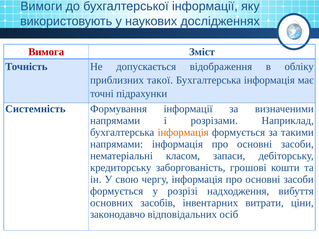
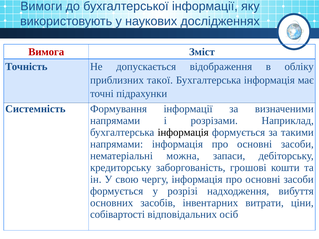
інформація at (183, 132) colour: orange -> black
класом: класом -> можна
законодавчо: законодавчо -> собівартості
